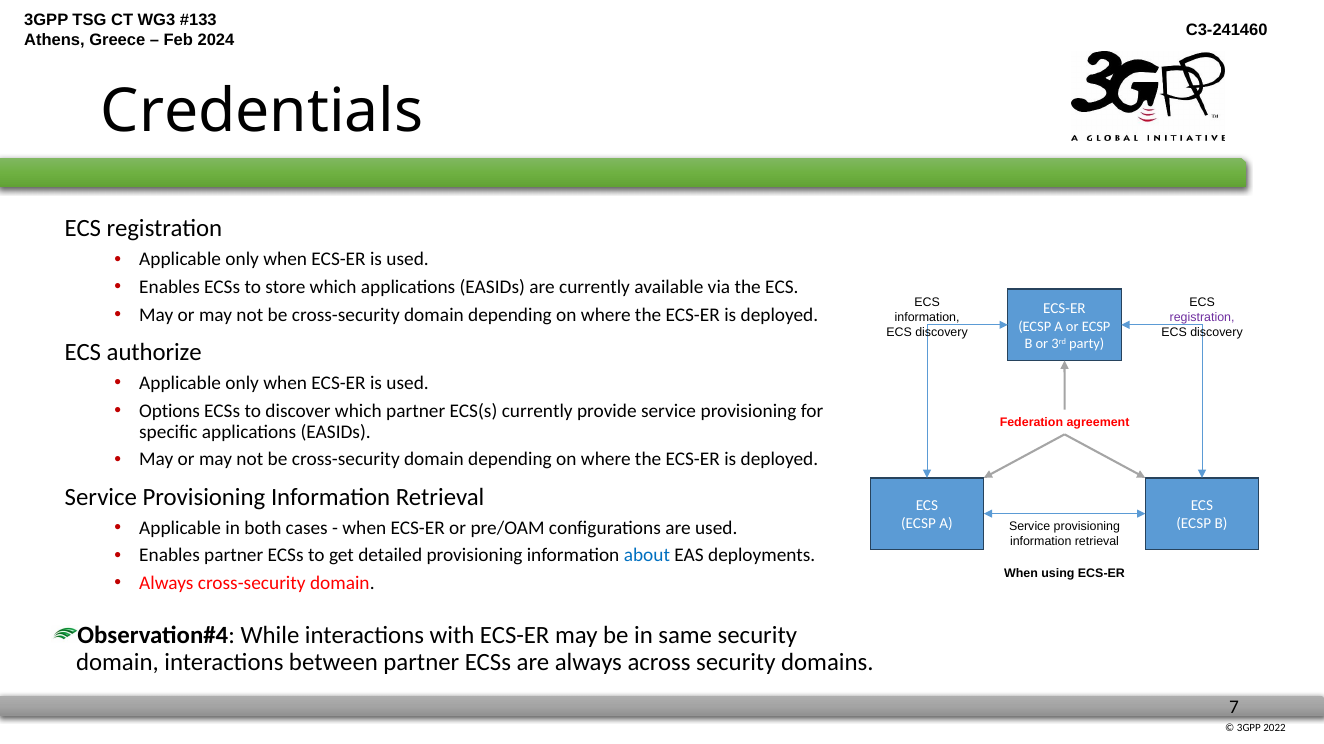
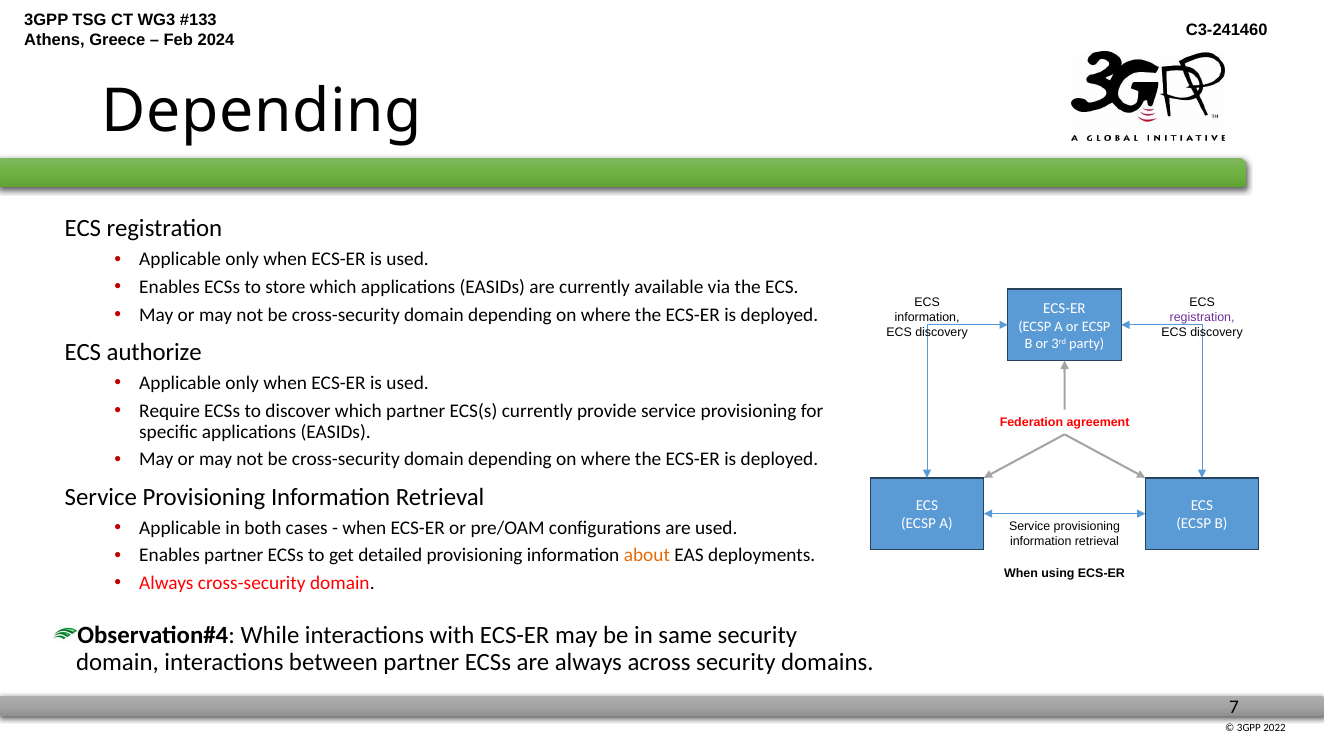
Credentials at (262, 111): Credentials -> Depending
Options: Options -> Require
about colour: blue -> orange
